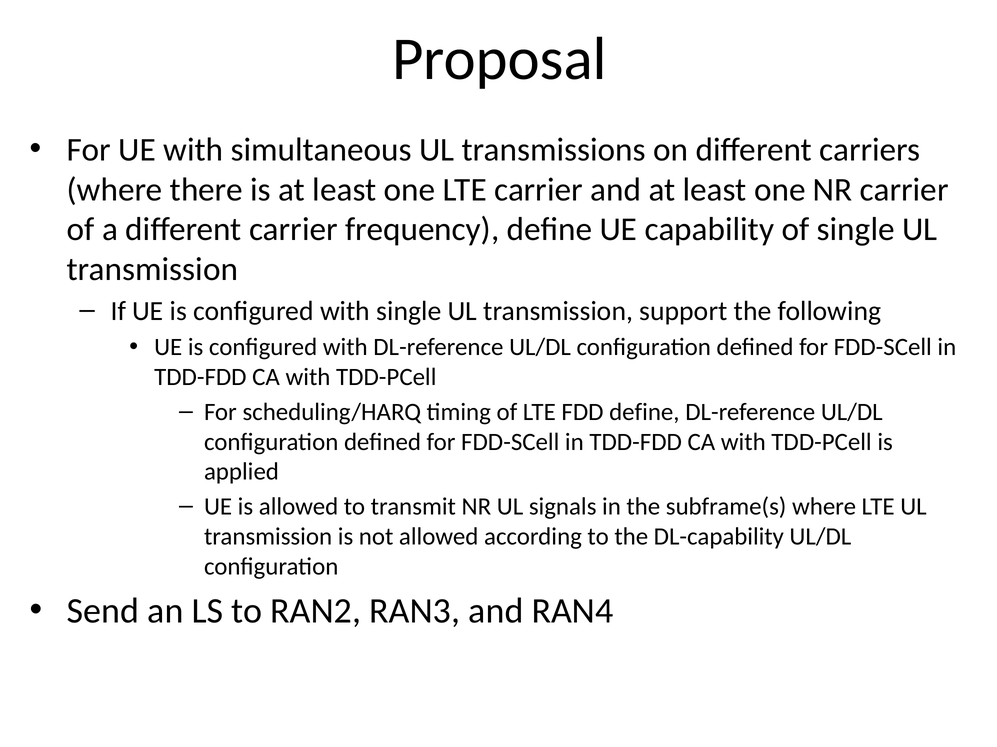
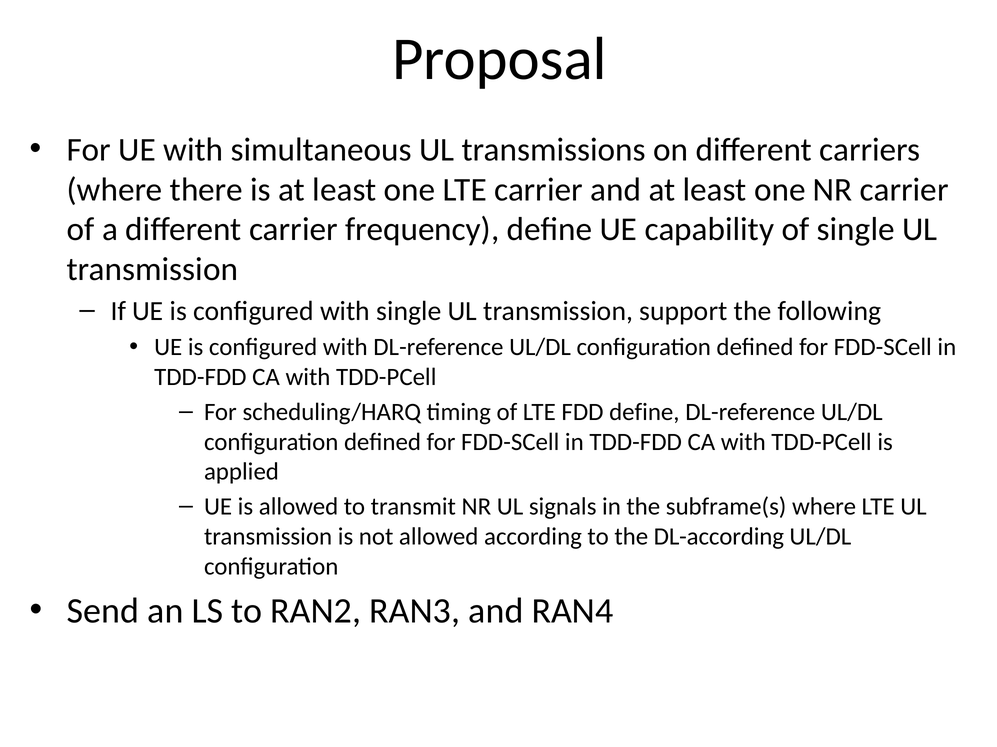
DL-capability: DL-capability -> DL-according
